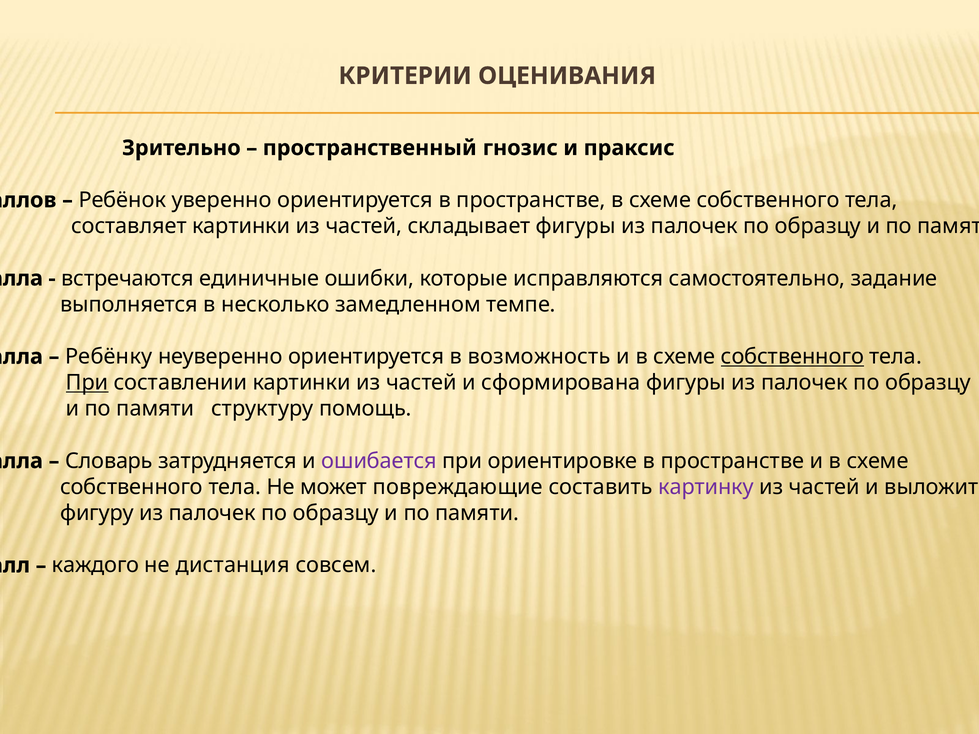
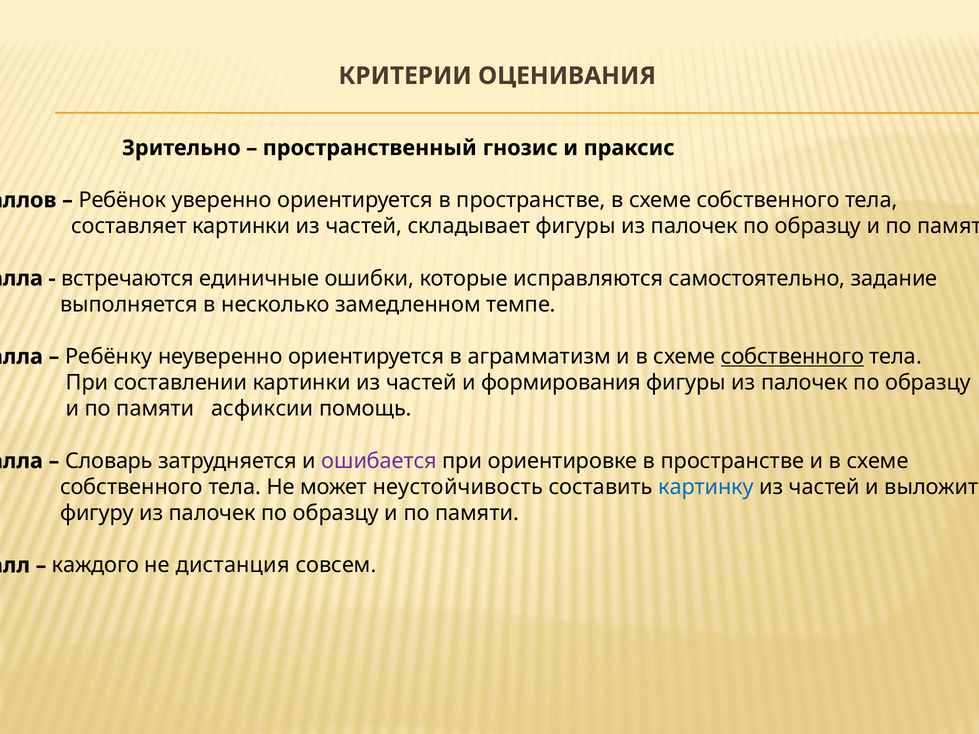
возможность: возможность -> аграмматизм
При at (87, 383) underline: present -> none
сформирована: сформирована -> формирования
структуру: структуру -> асфиксии
повреждающие: повреждающие -> неустойчивость
картинку colour: purple -> blue
